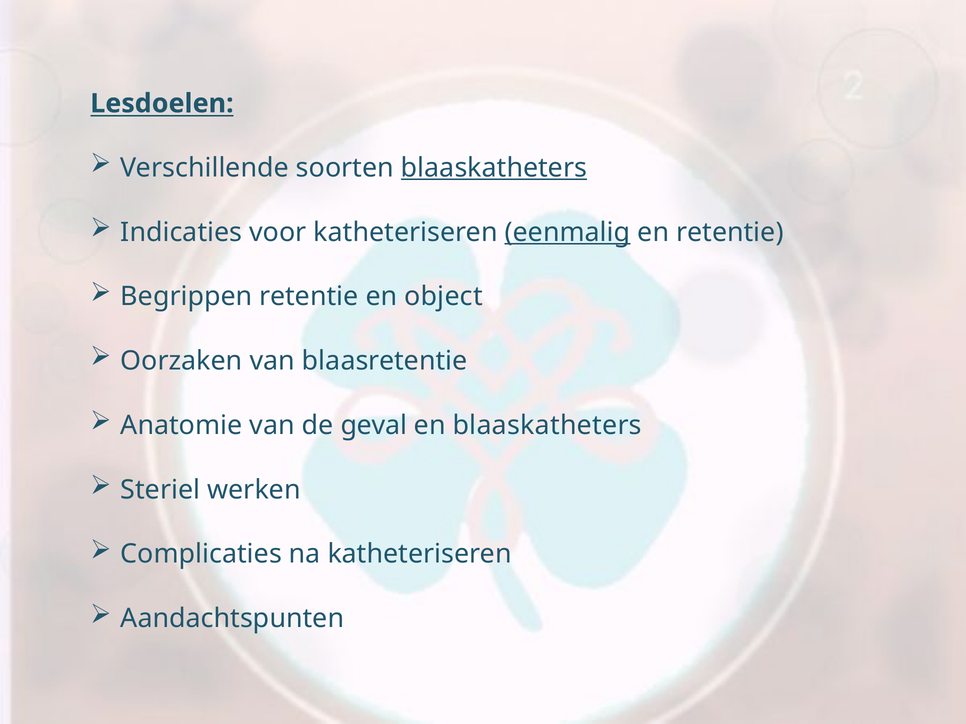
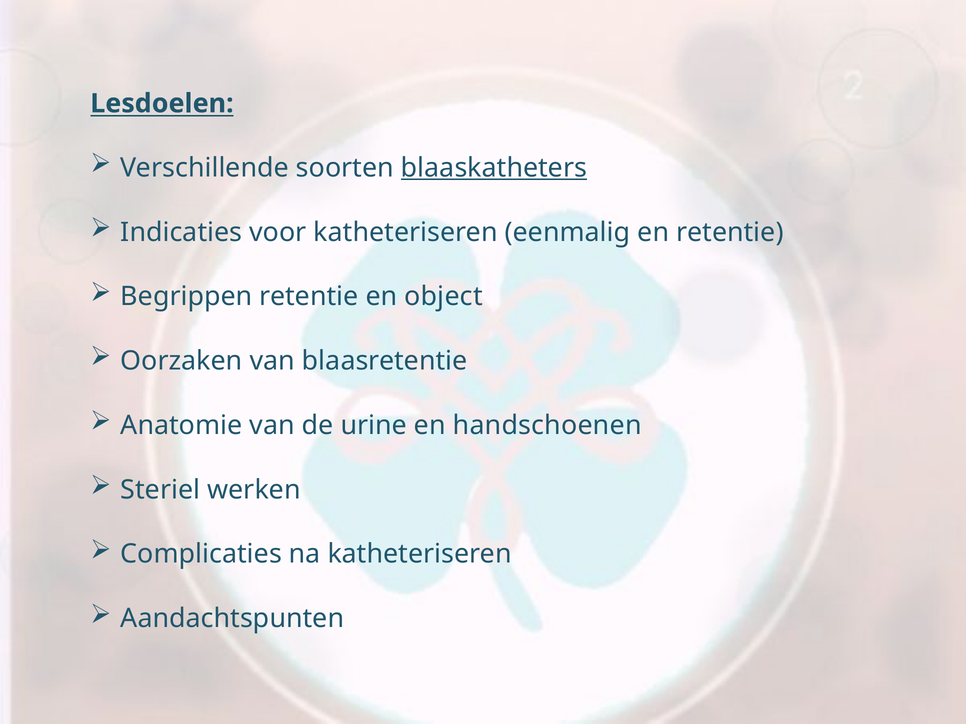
eenmalig underline: present -> none
geval: geval -> urine
en blaaskatheters: blaaskatheters -> handschoenen
